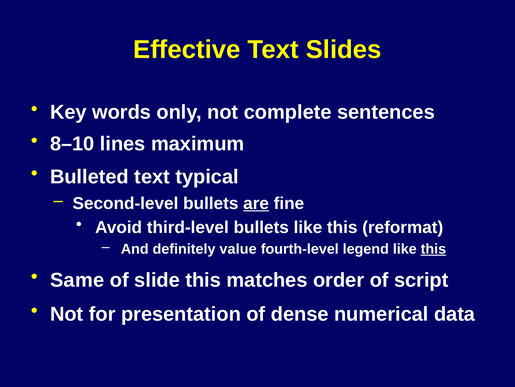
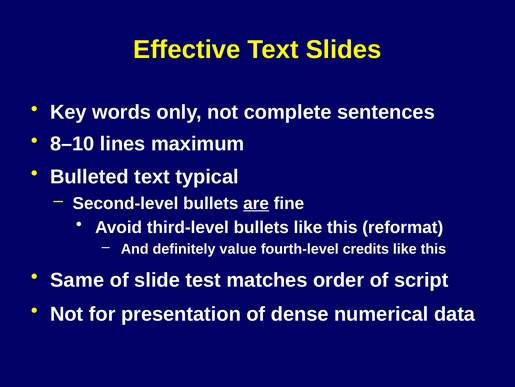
legend: legend -> credits
this at (433, 249) underline: present -> none
slide this: this -> test
